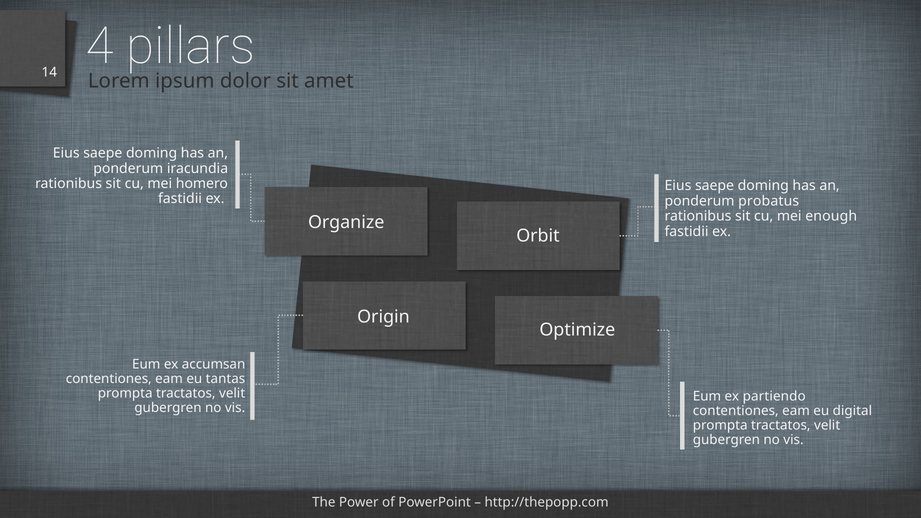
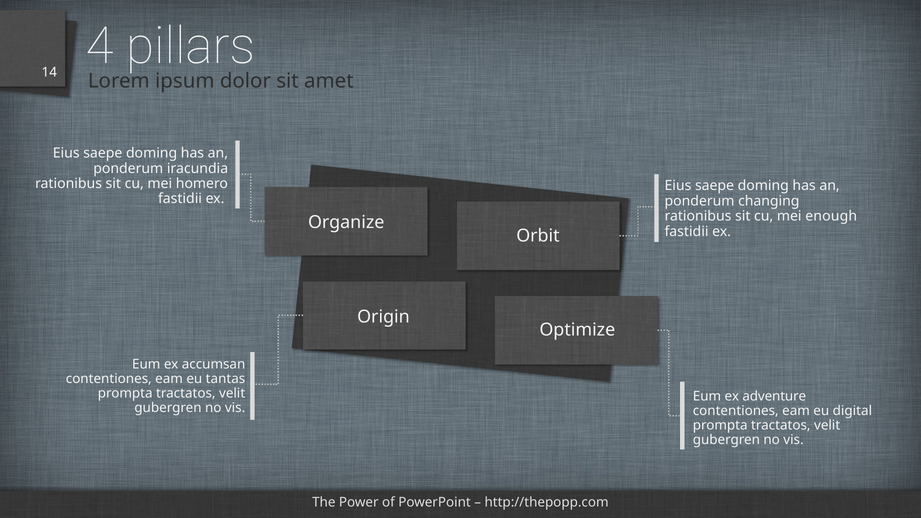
probatus: probatus -> changing
partiendo: partiendo -> adventure
